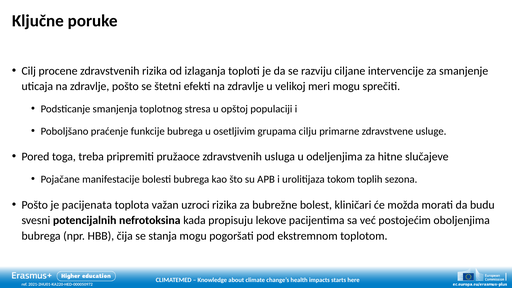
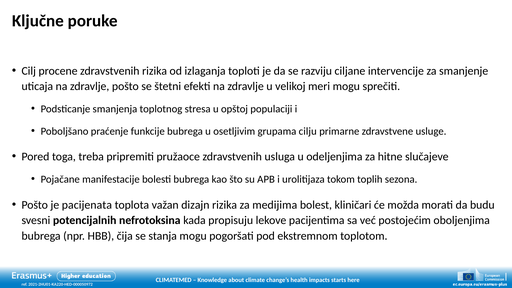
uzroci: uzroci -> dizajn
bubrežne: bubrežne -> medijima
